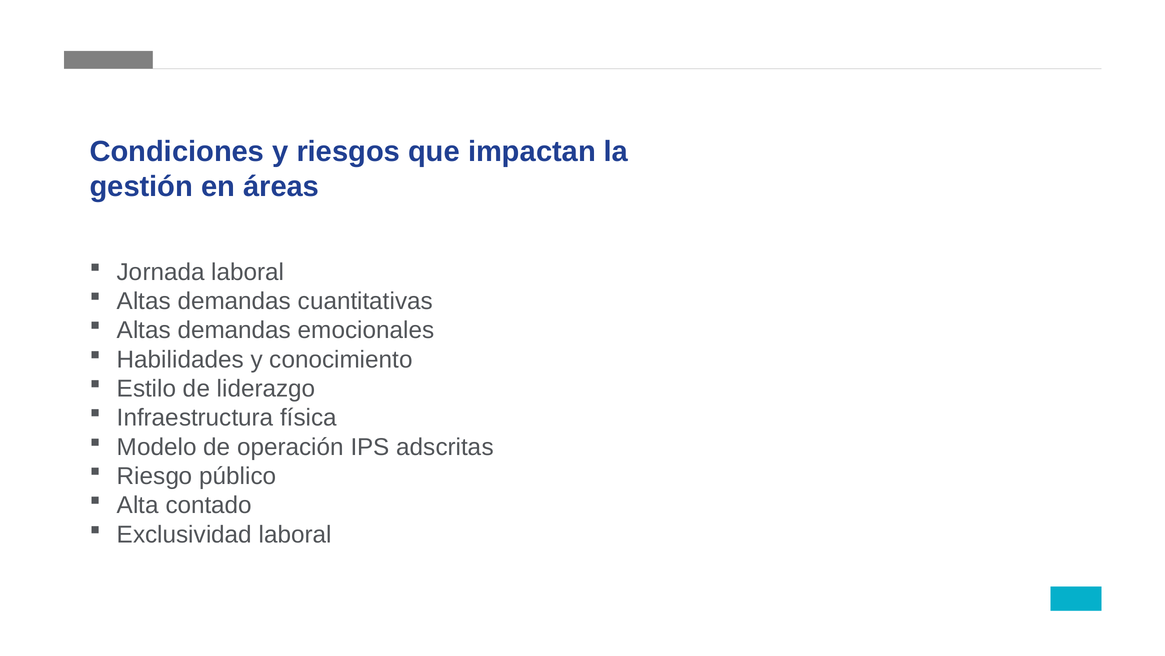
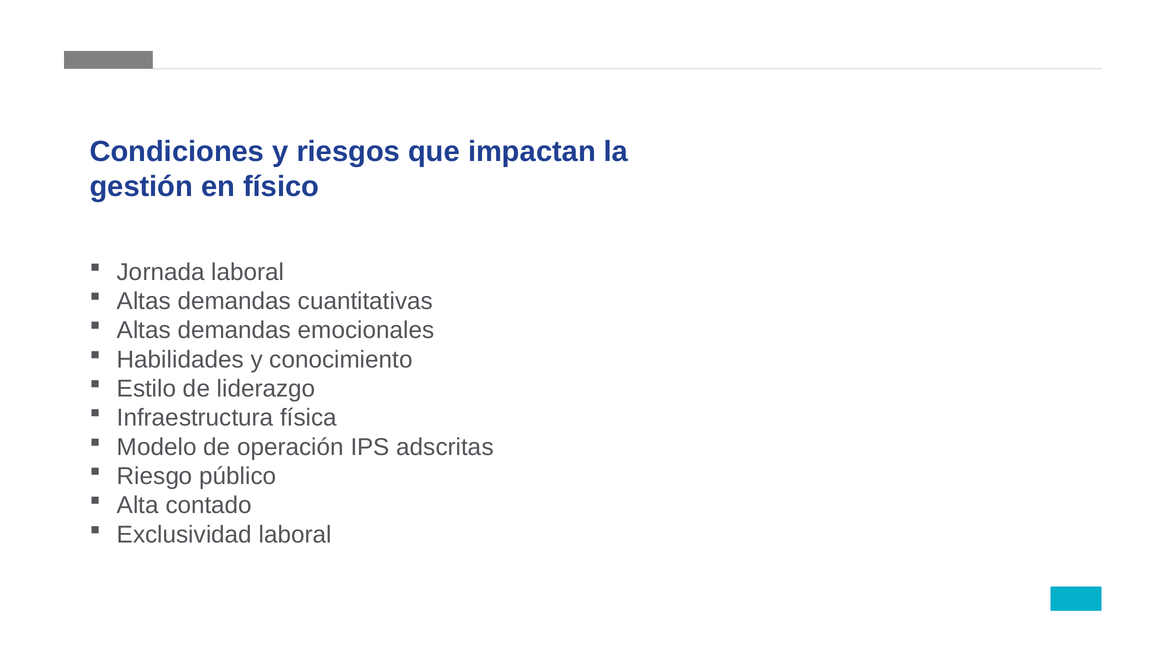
áreas: áreas -> físico
